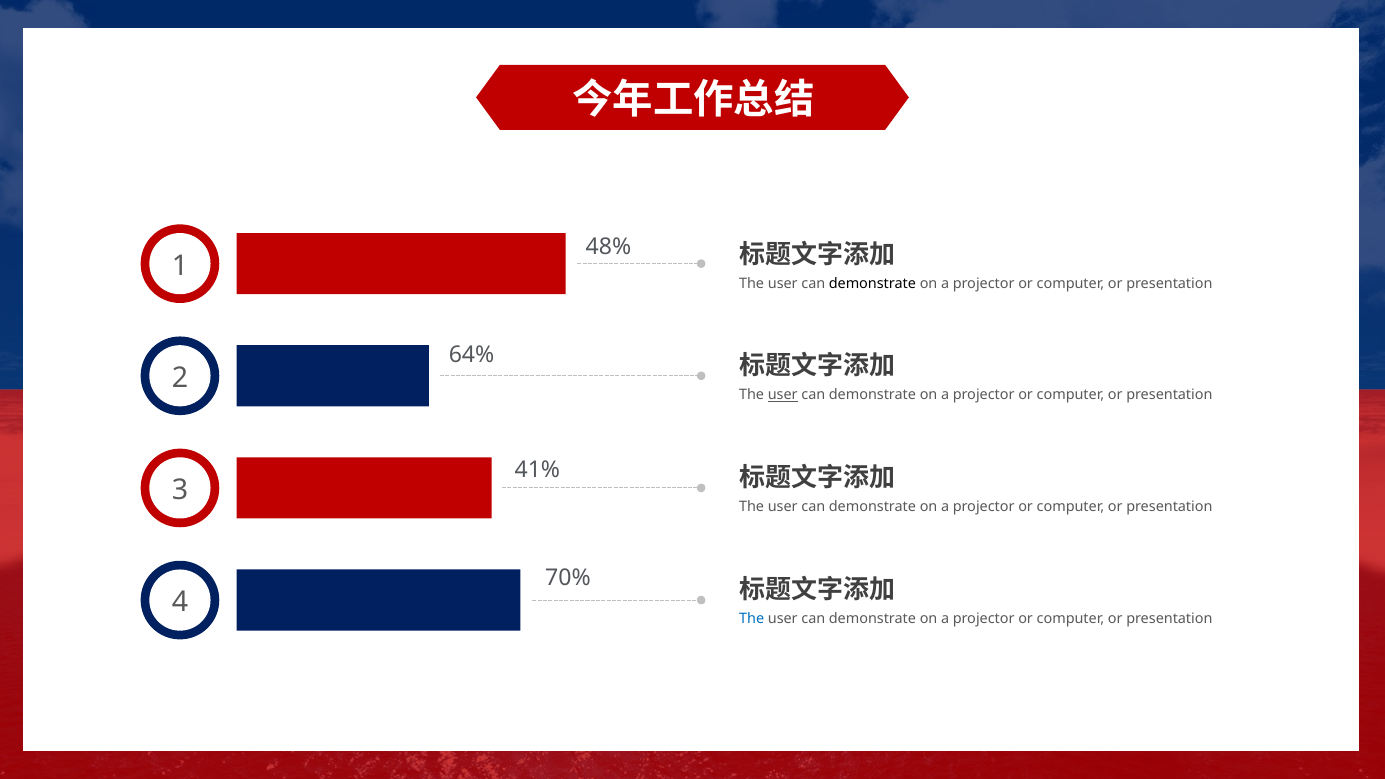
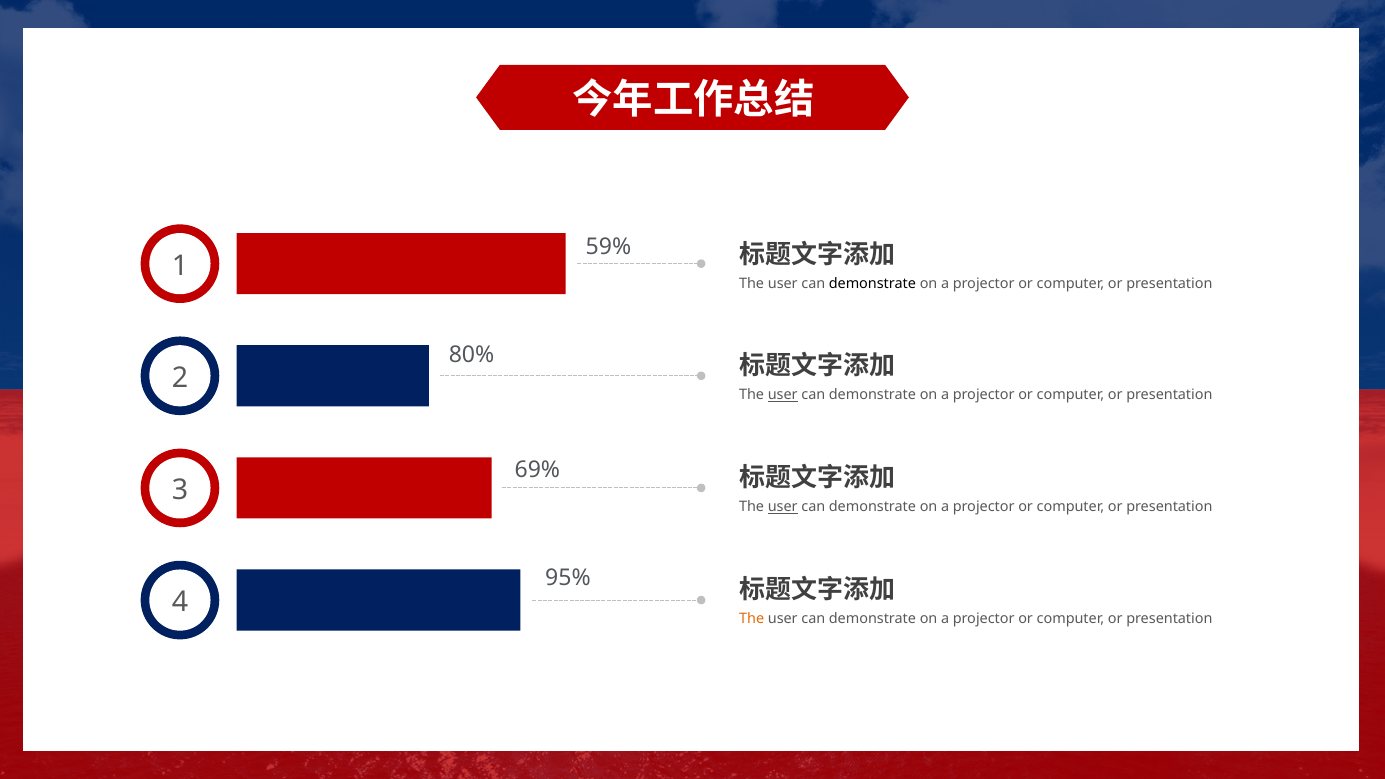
48%: 48% -> 59%
64%: 64% -> 80%
41%: 41% -> 69%
user at (783, 507) underline: none -> present
70%: 70% -> 95%
The at (752, 619) colour: blue -> orange
